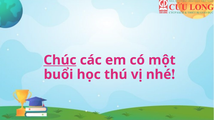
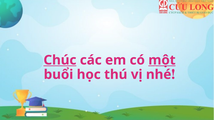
một underline: none -> present
